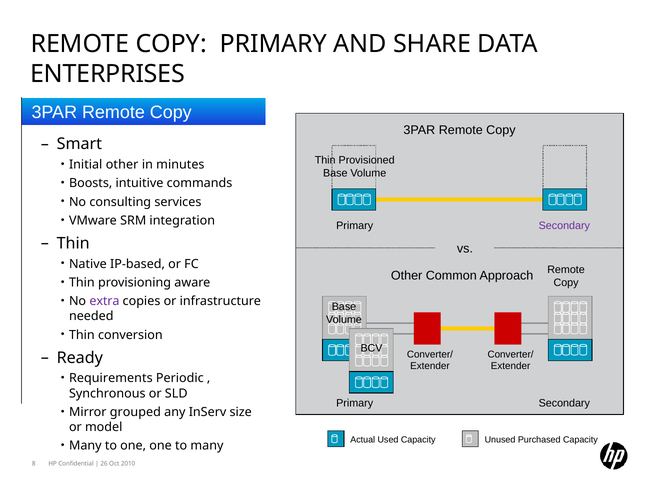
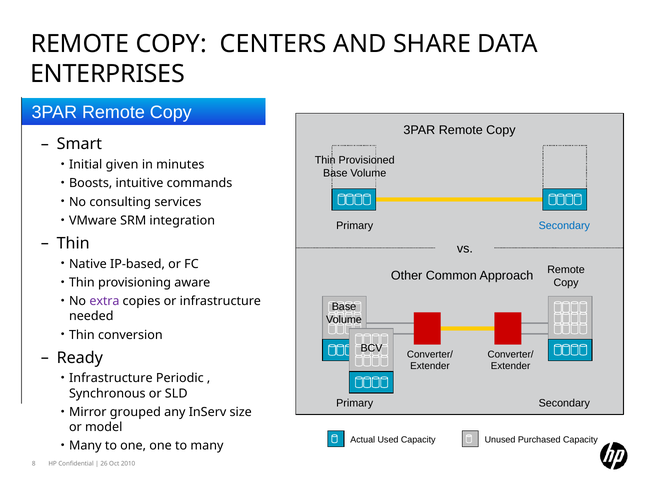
COPY PRIMARY: PRIMARY -> CENTERS
Initial other: other -> given
Secondary at (564, 226) colour: purple -> blue
Requirements at (111, 378): Requirements -> Infrastructure
